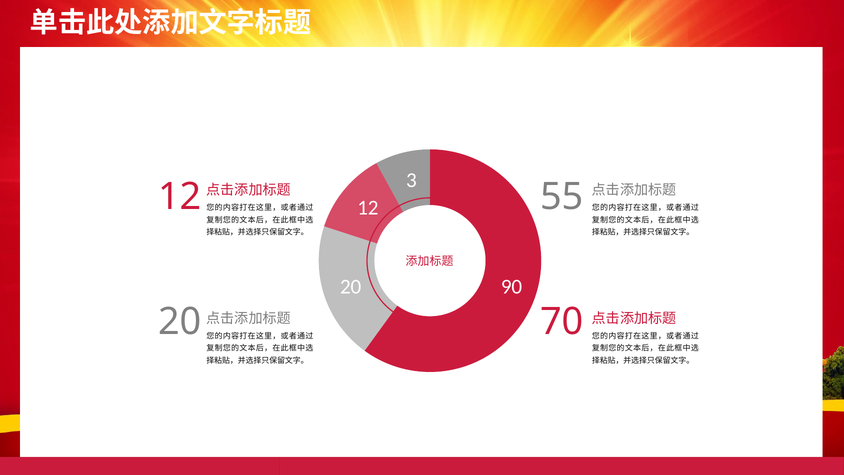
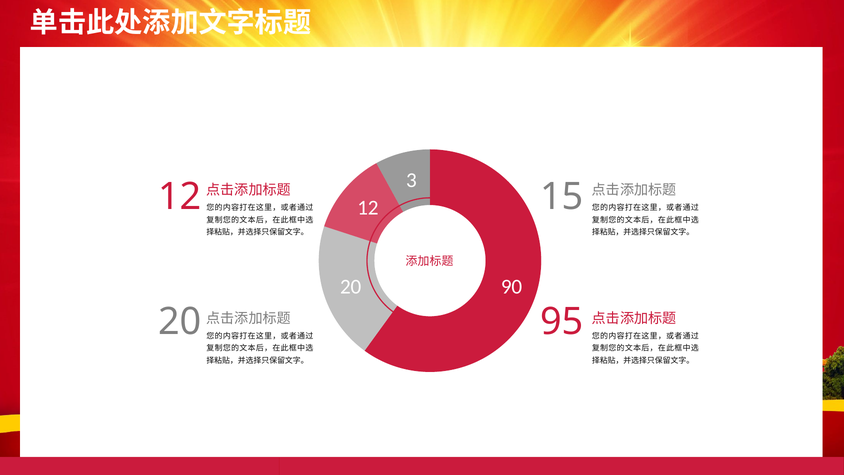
55: 55 -> 15
70: 70 -> 95
